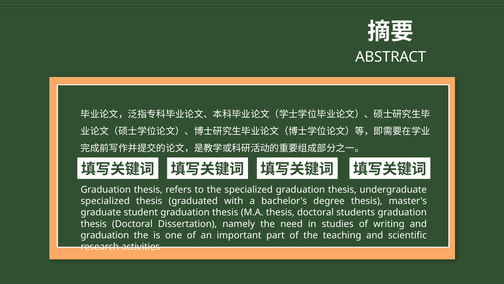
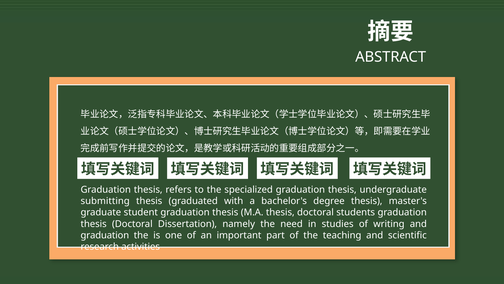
specialized at (105, 201): specialized -> submitting
